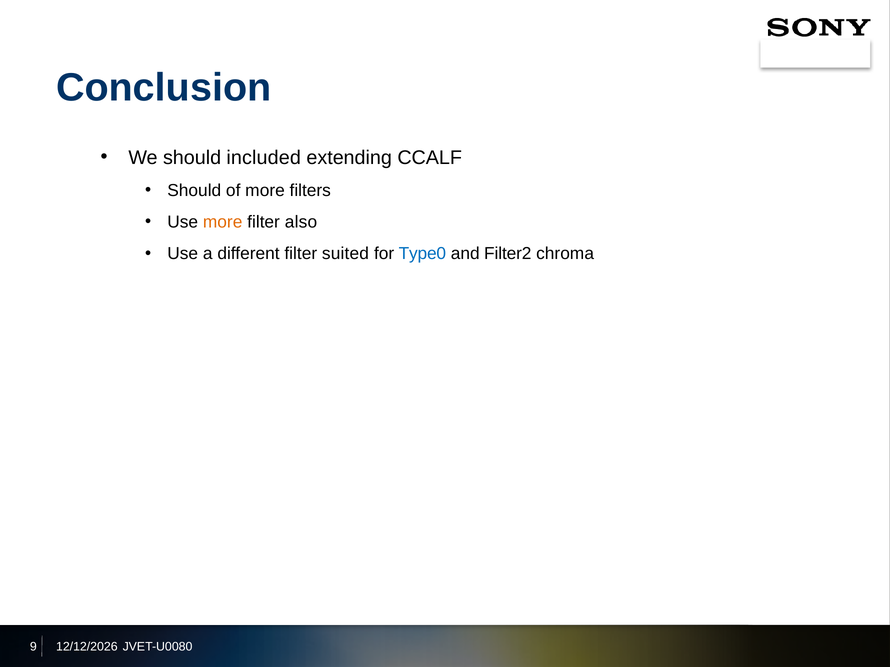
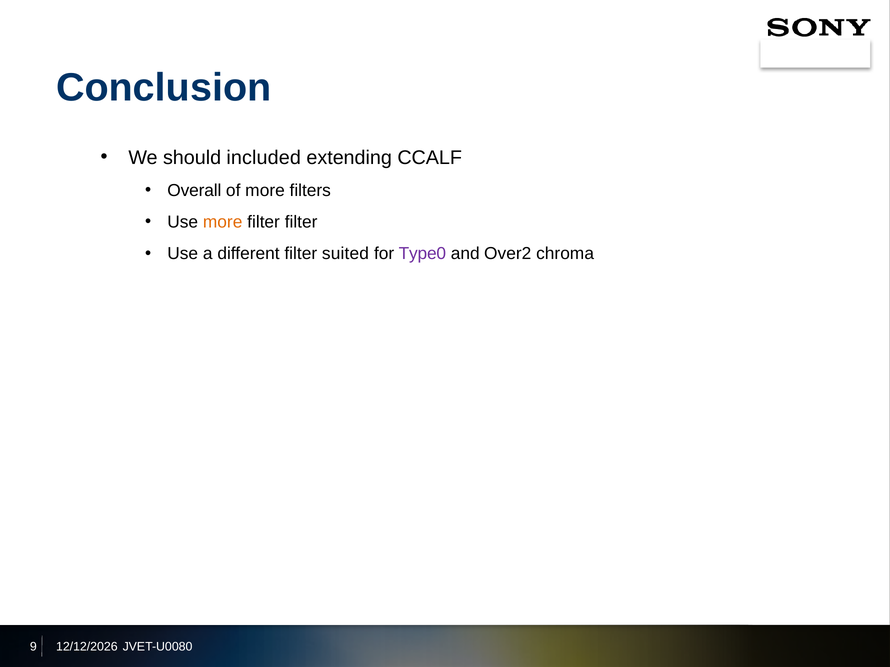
Should at (194, 191): Should -> Overall
filter also: also -> filter
Type0 colour: blue -> purple
Filter2: Filter2 -> Over2
